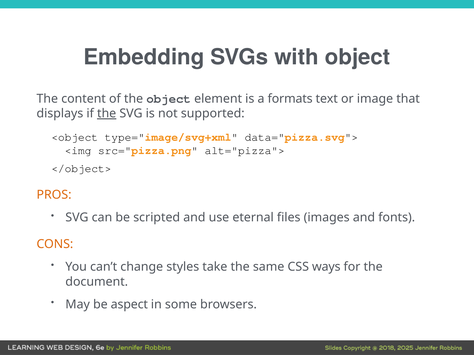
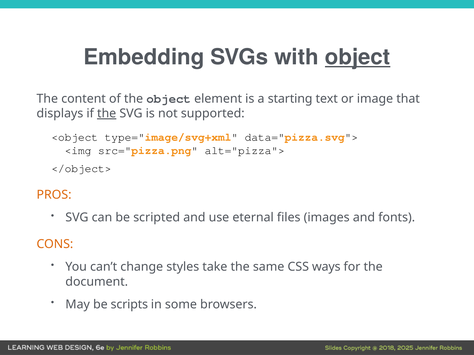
object at (358, 57) underline: none -> present
formats: formats -> starting
aspect: aspect -> scripts
